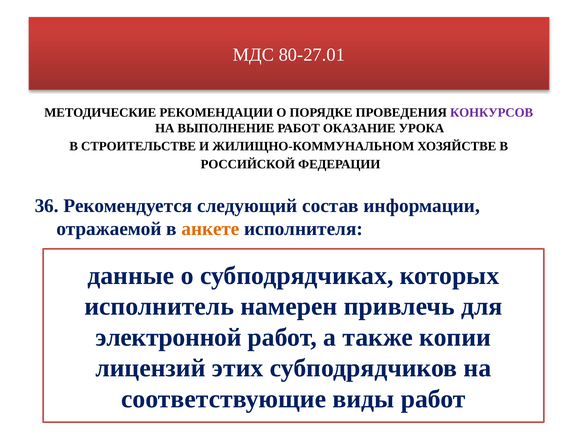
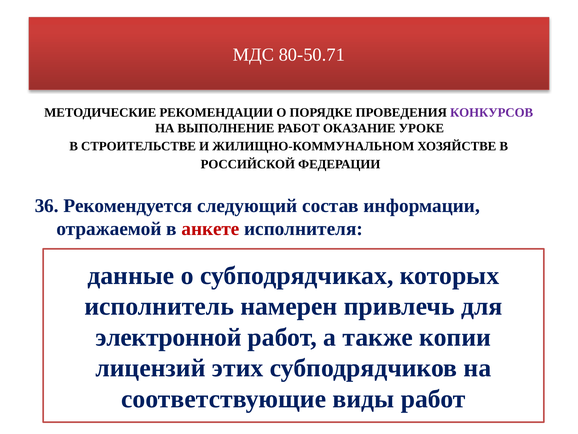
80-27.01: 80-27.01 -> 80-50.71
УРОКА: УРОКА -> УРОКЕ
анкете colour: orange -> red
